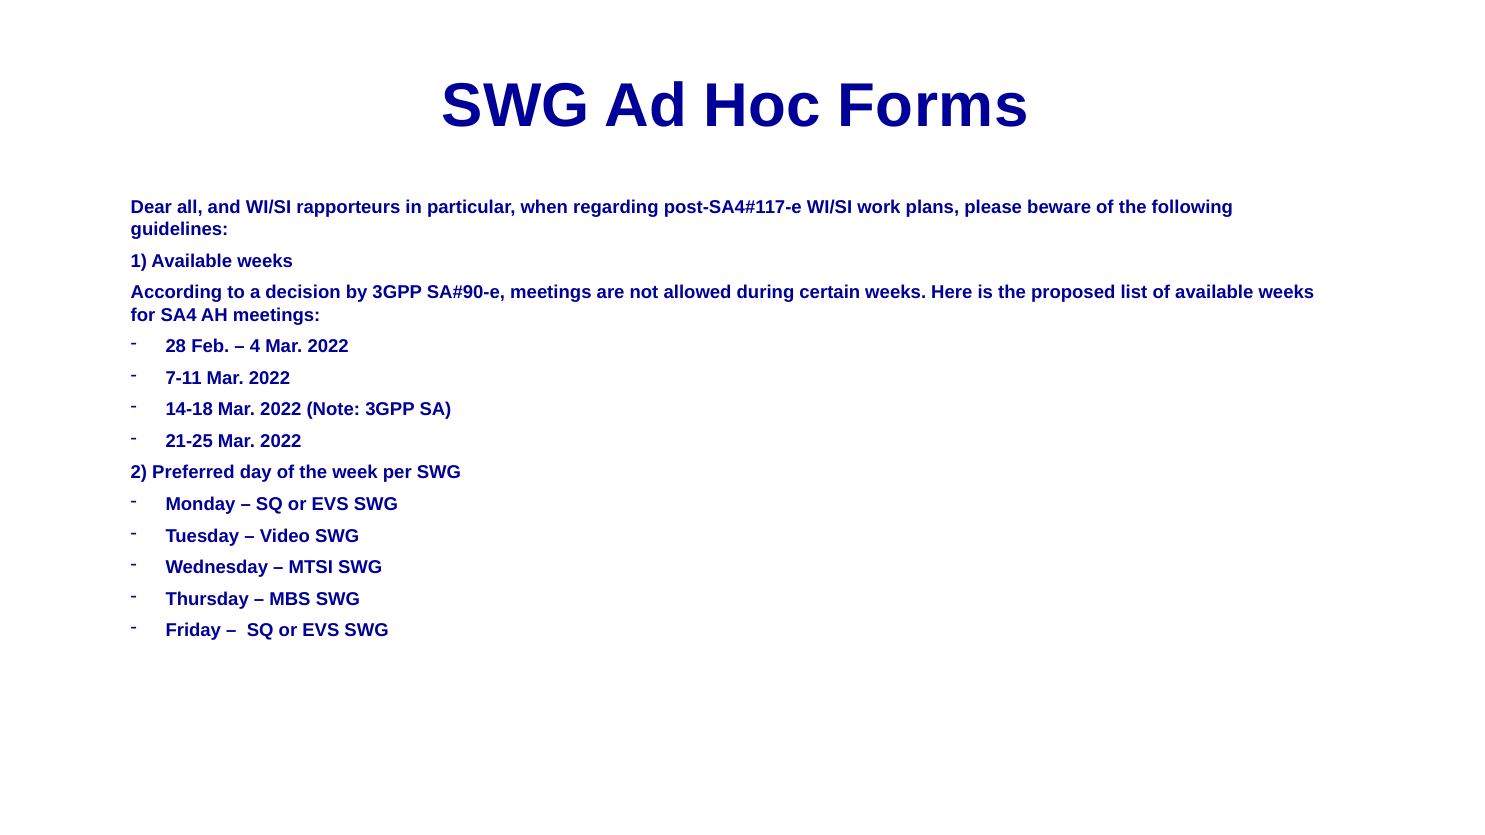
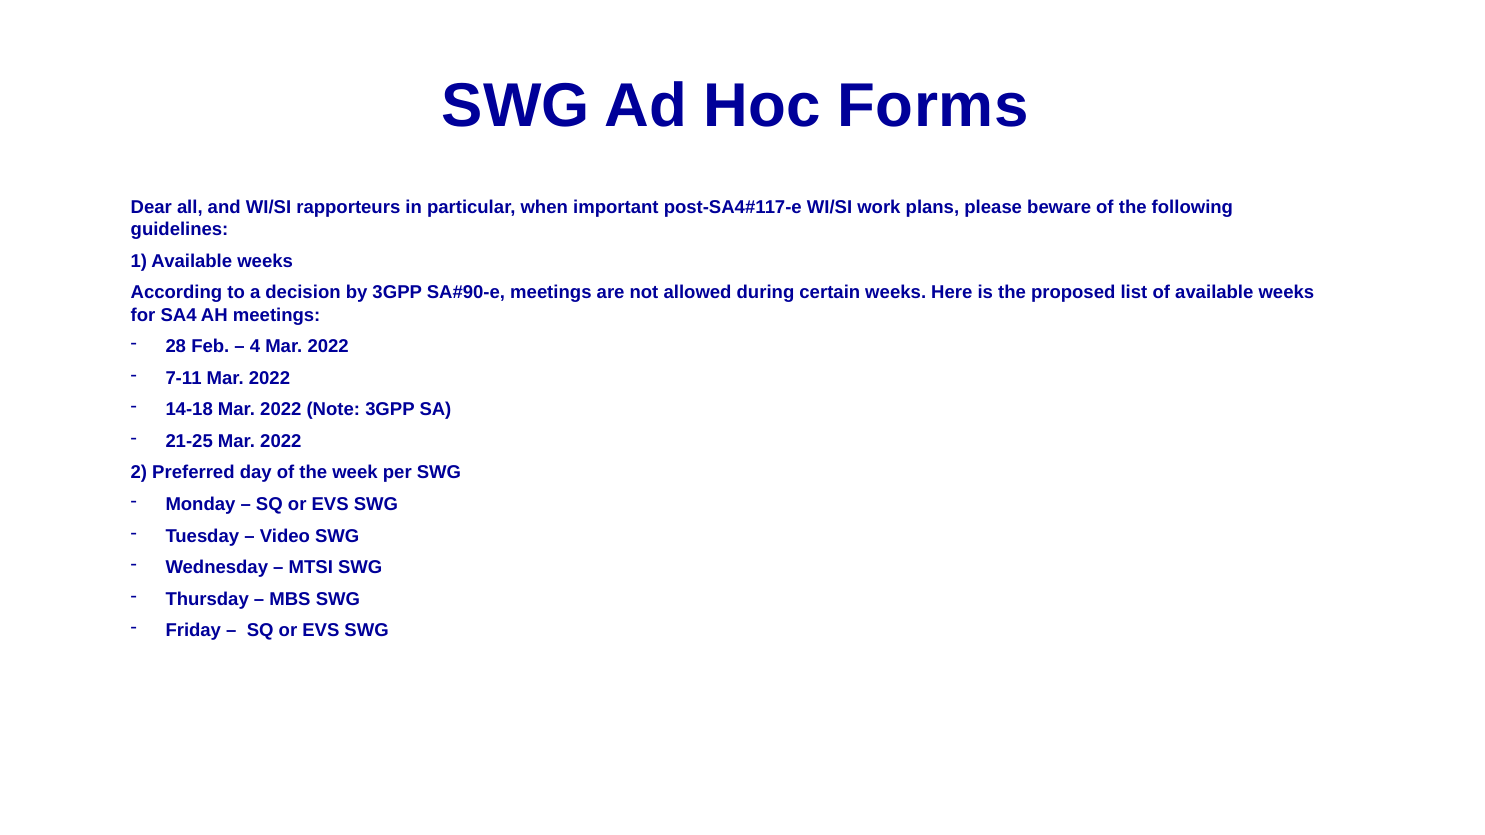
regarding: regarding -> important
